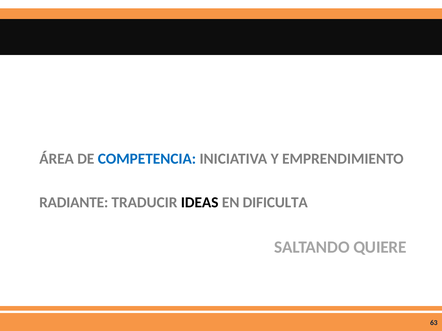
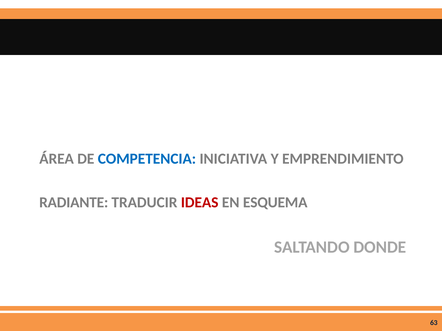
IDEAS colour: black -> red
DIFICULTA: DIFICULTA -> ESQUEMA
QUIERE: QUIERE -> DONDE
